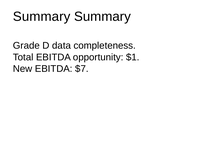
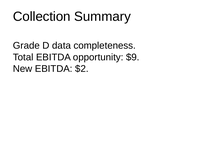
Summary at (42, 16): Summary -> Collection
$1: $1 -> $9
$7: $7 -> $2
